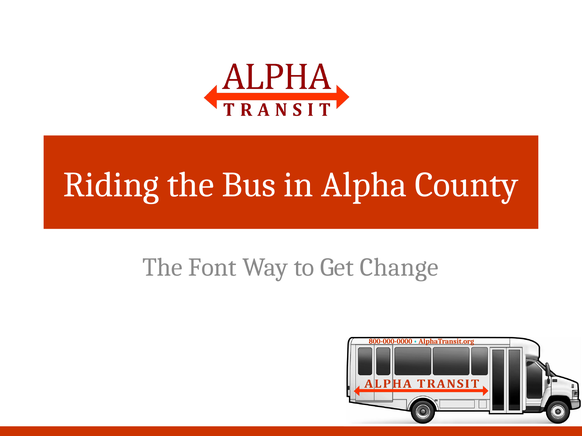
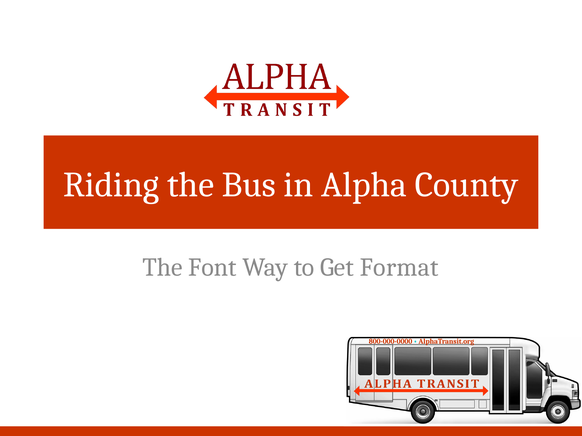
Change: Change -> Format
